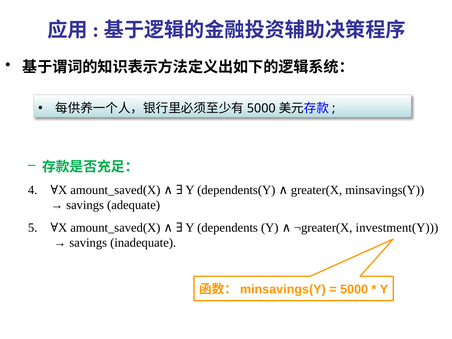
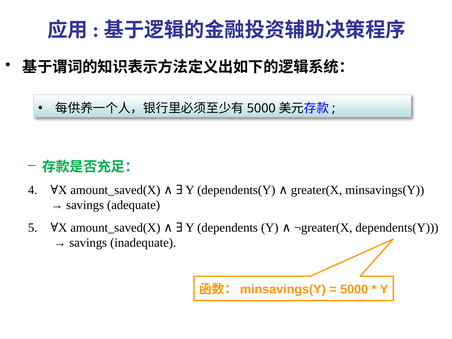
¬greater(X investment(Y: investment(Y -> dependents(Y
